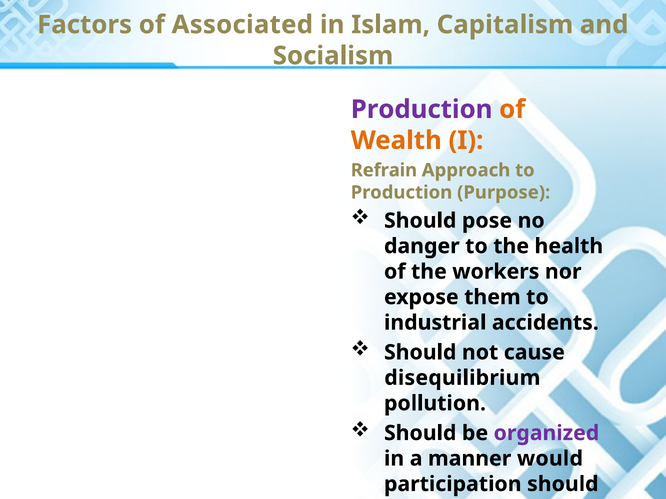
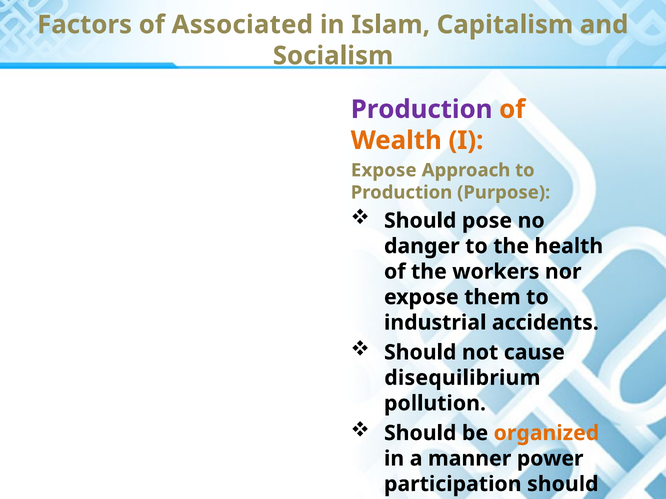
Refrain at (384, 170): Refrain -> Expose
organized colour: purple -> orange
would: would -> power
